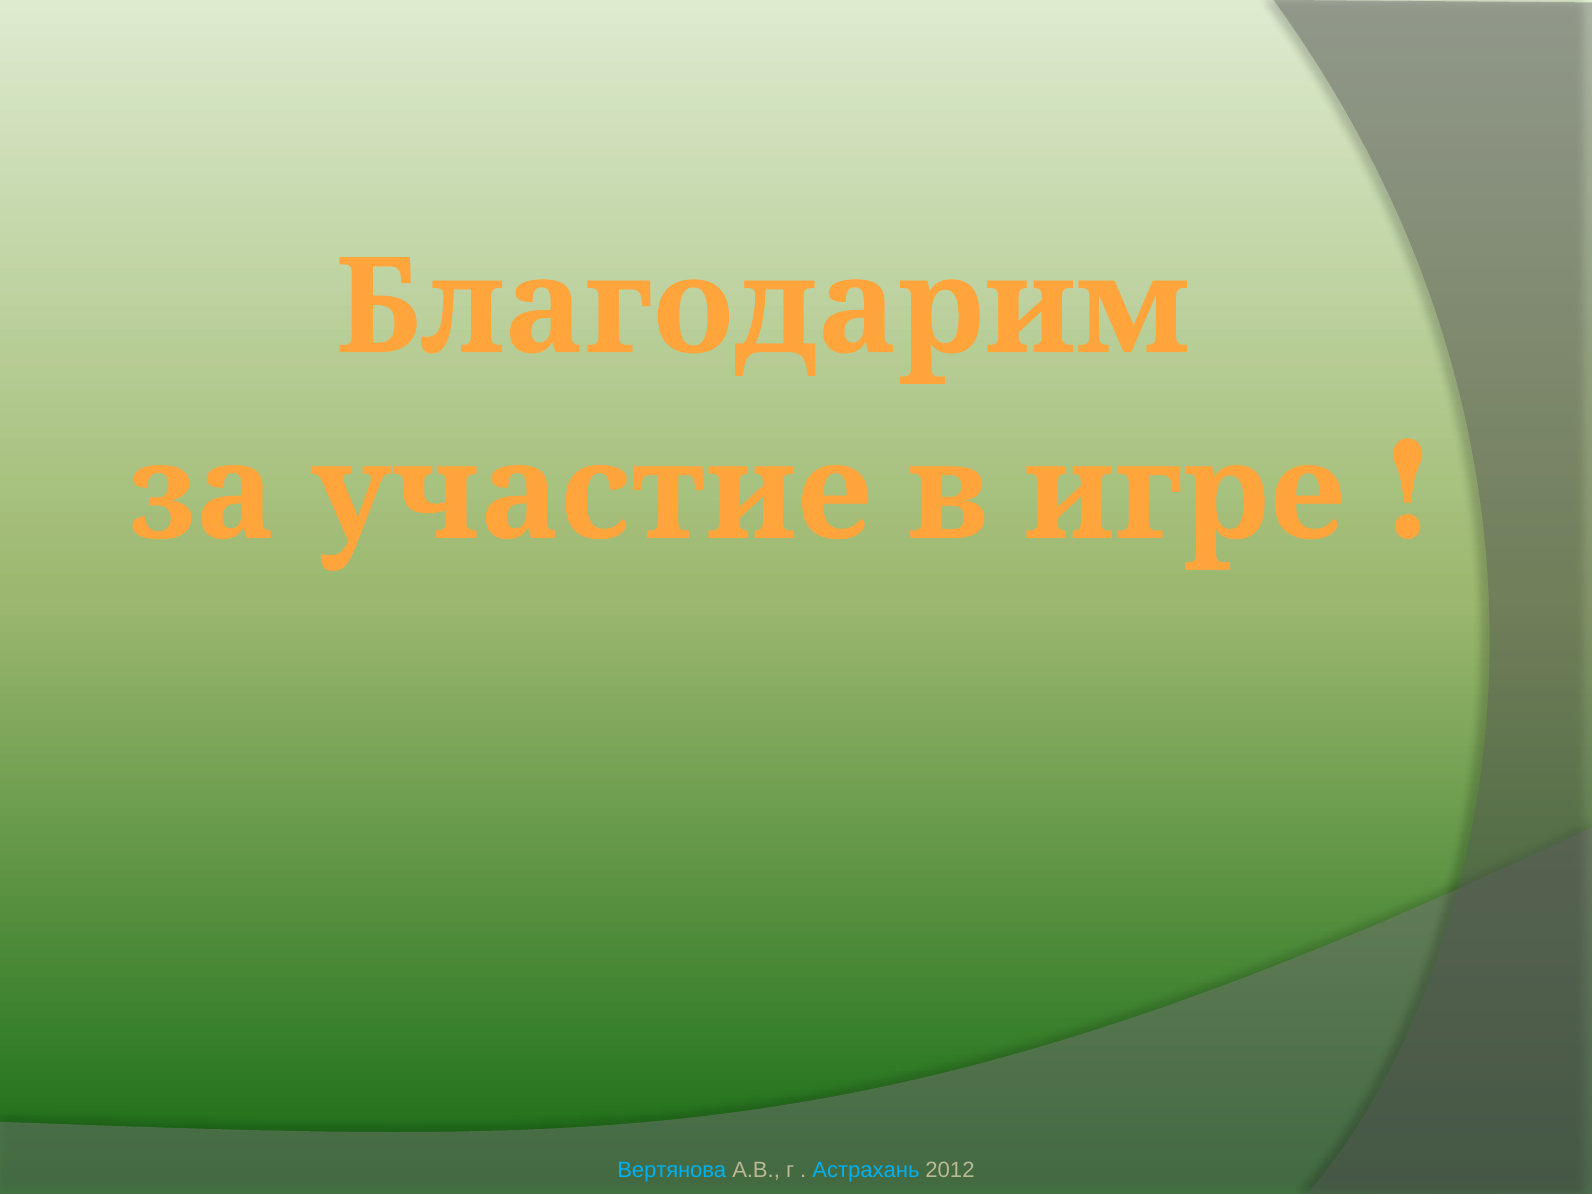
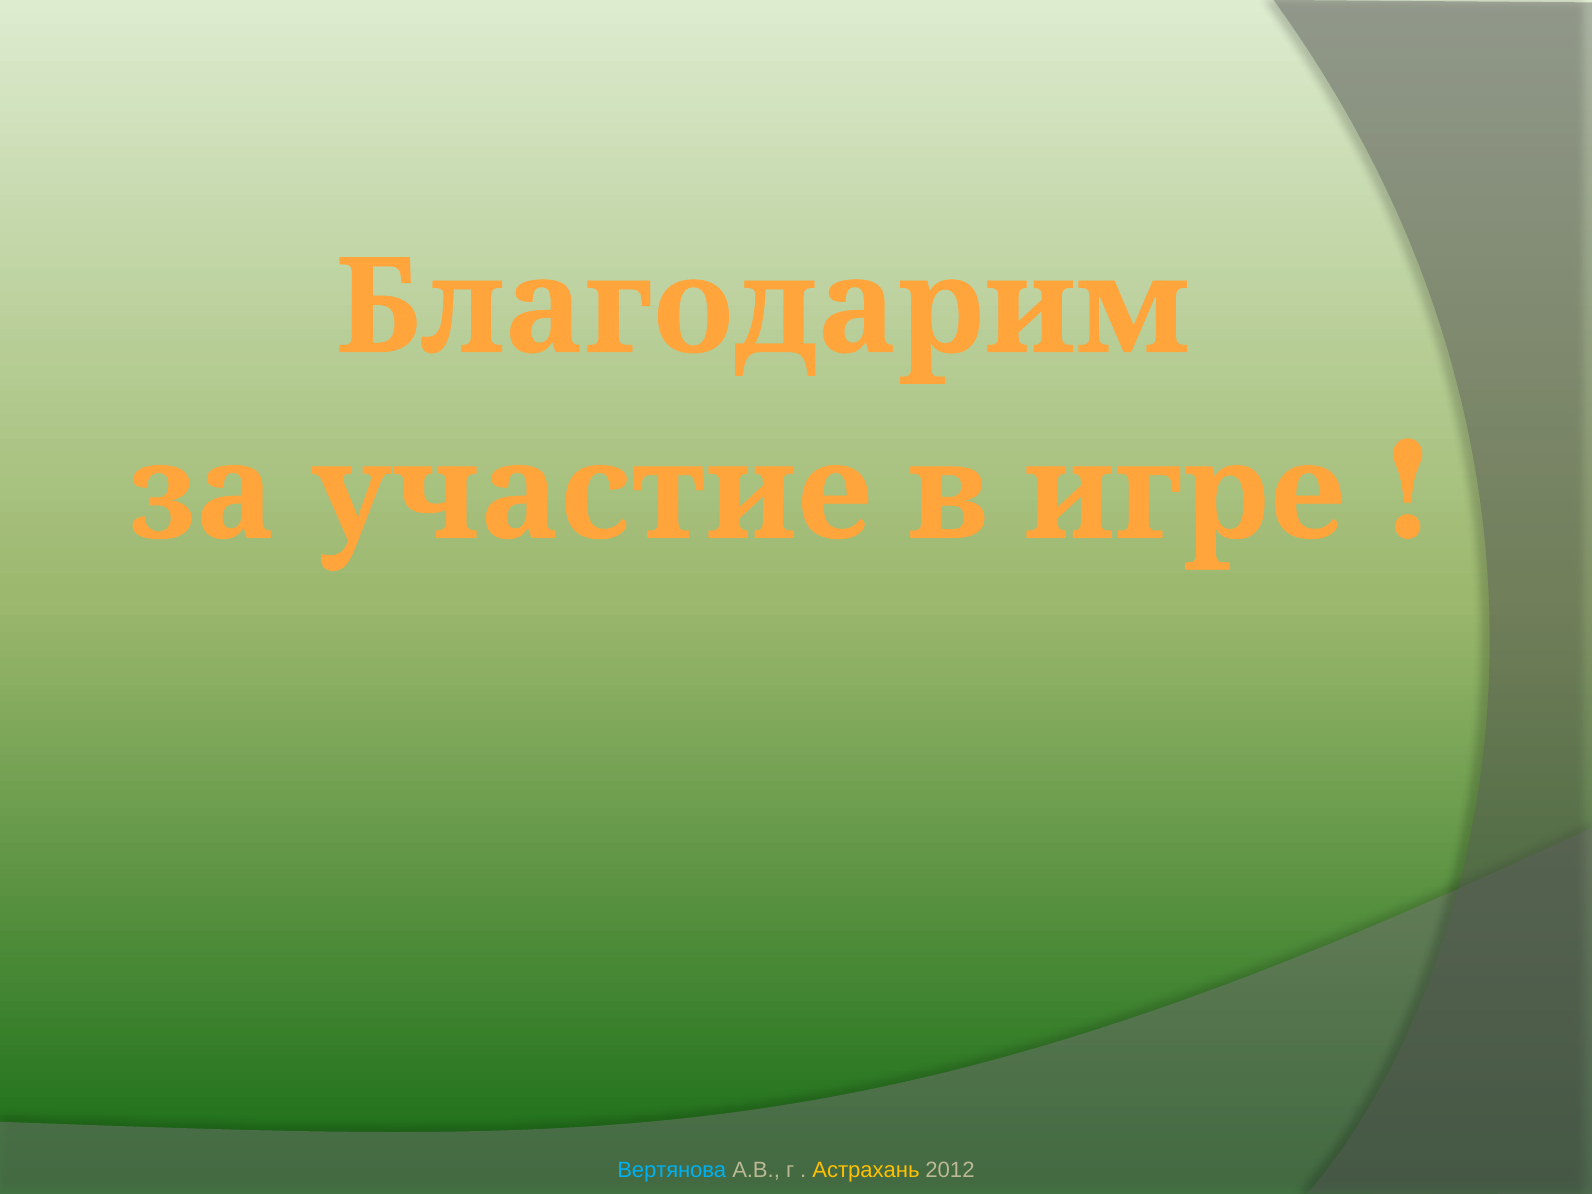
Астрахань colour: light blue -> yellow
